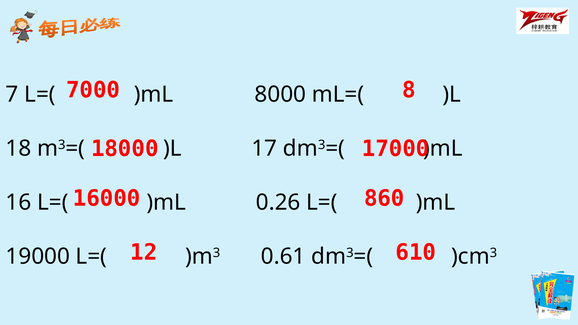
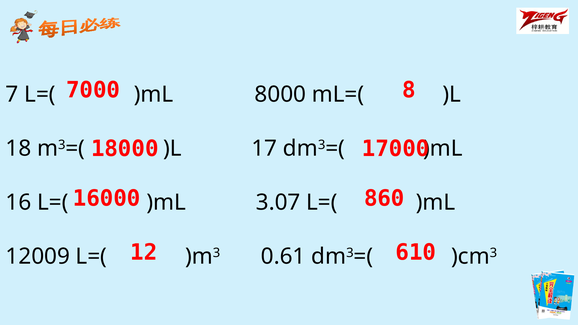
0.26: 0.26 -> 3.07
19000: 19000 -> 12009
